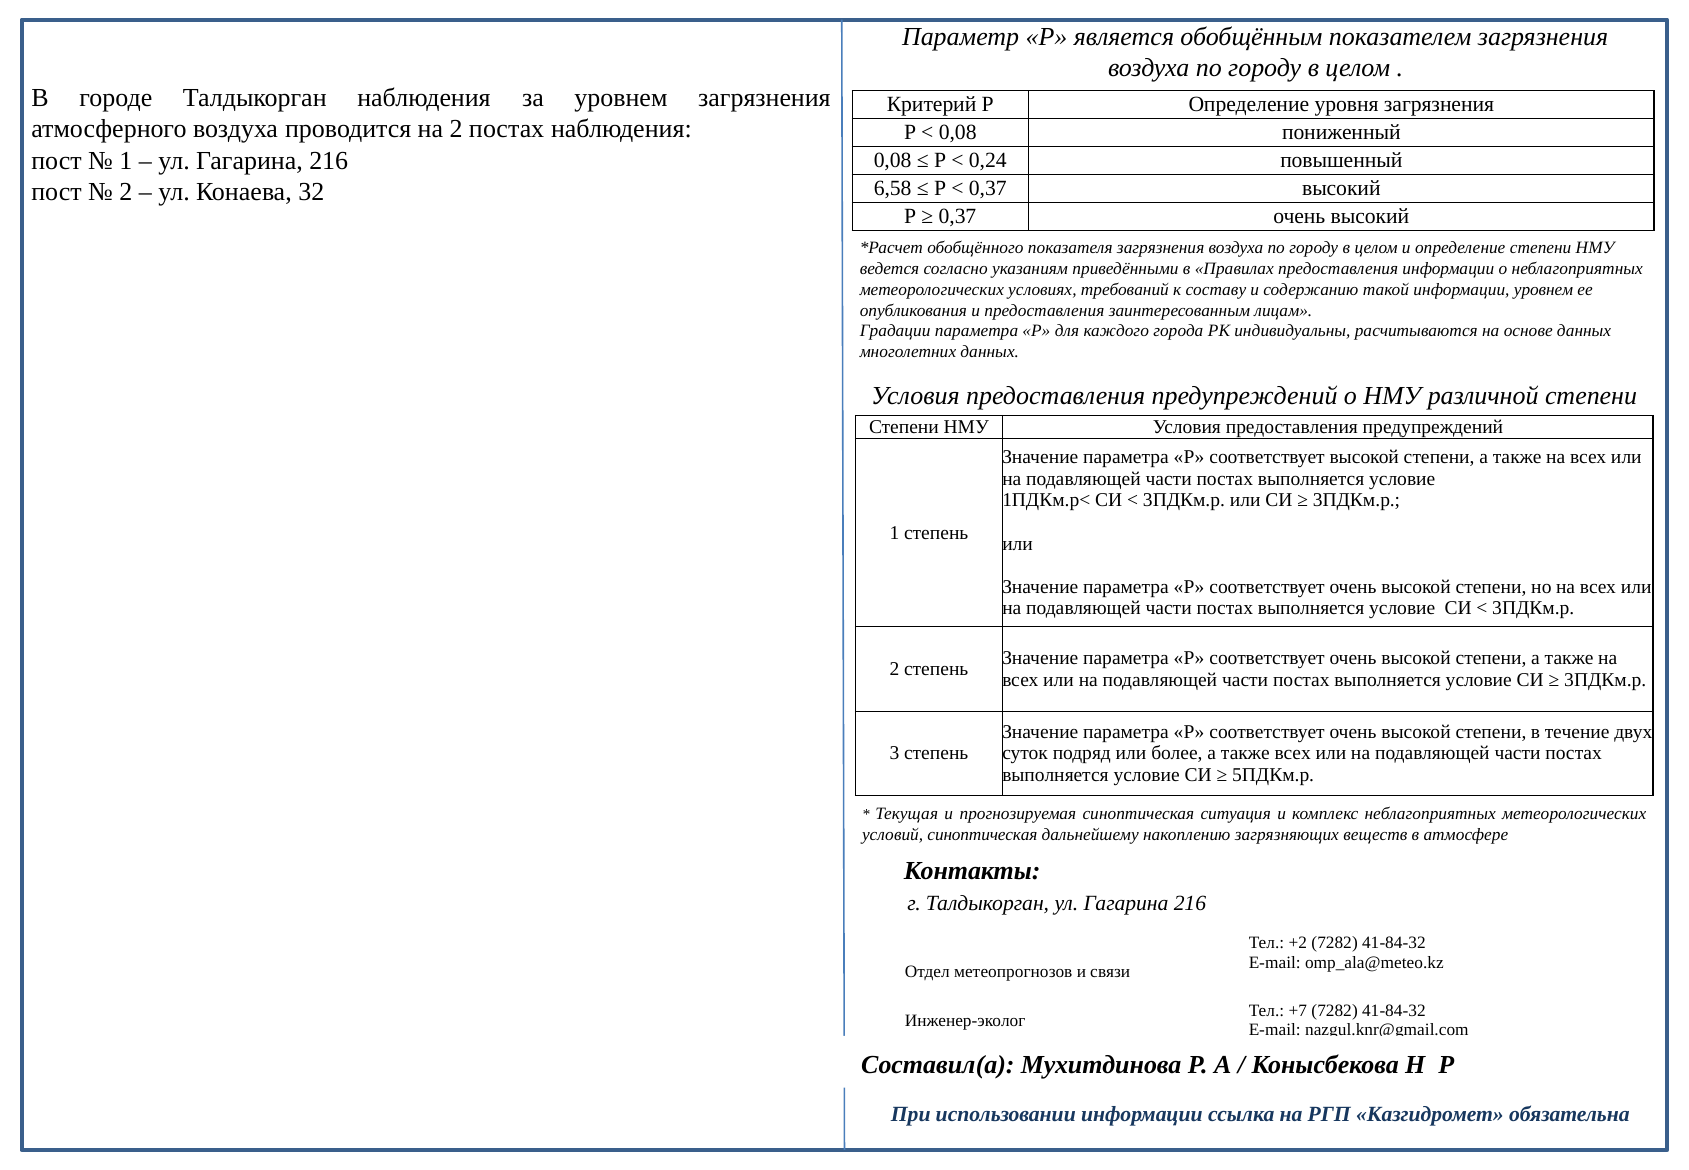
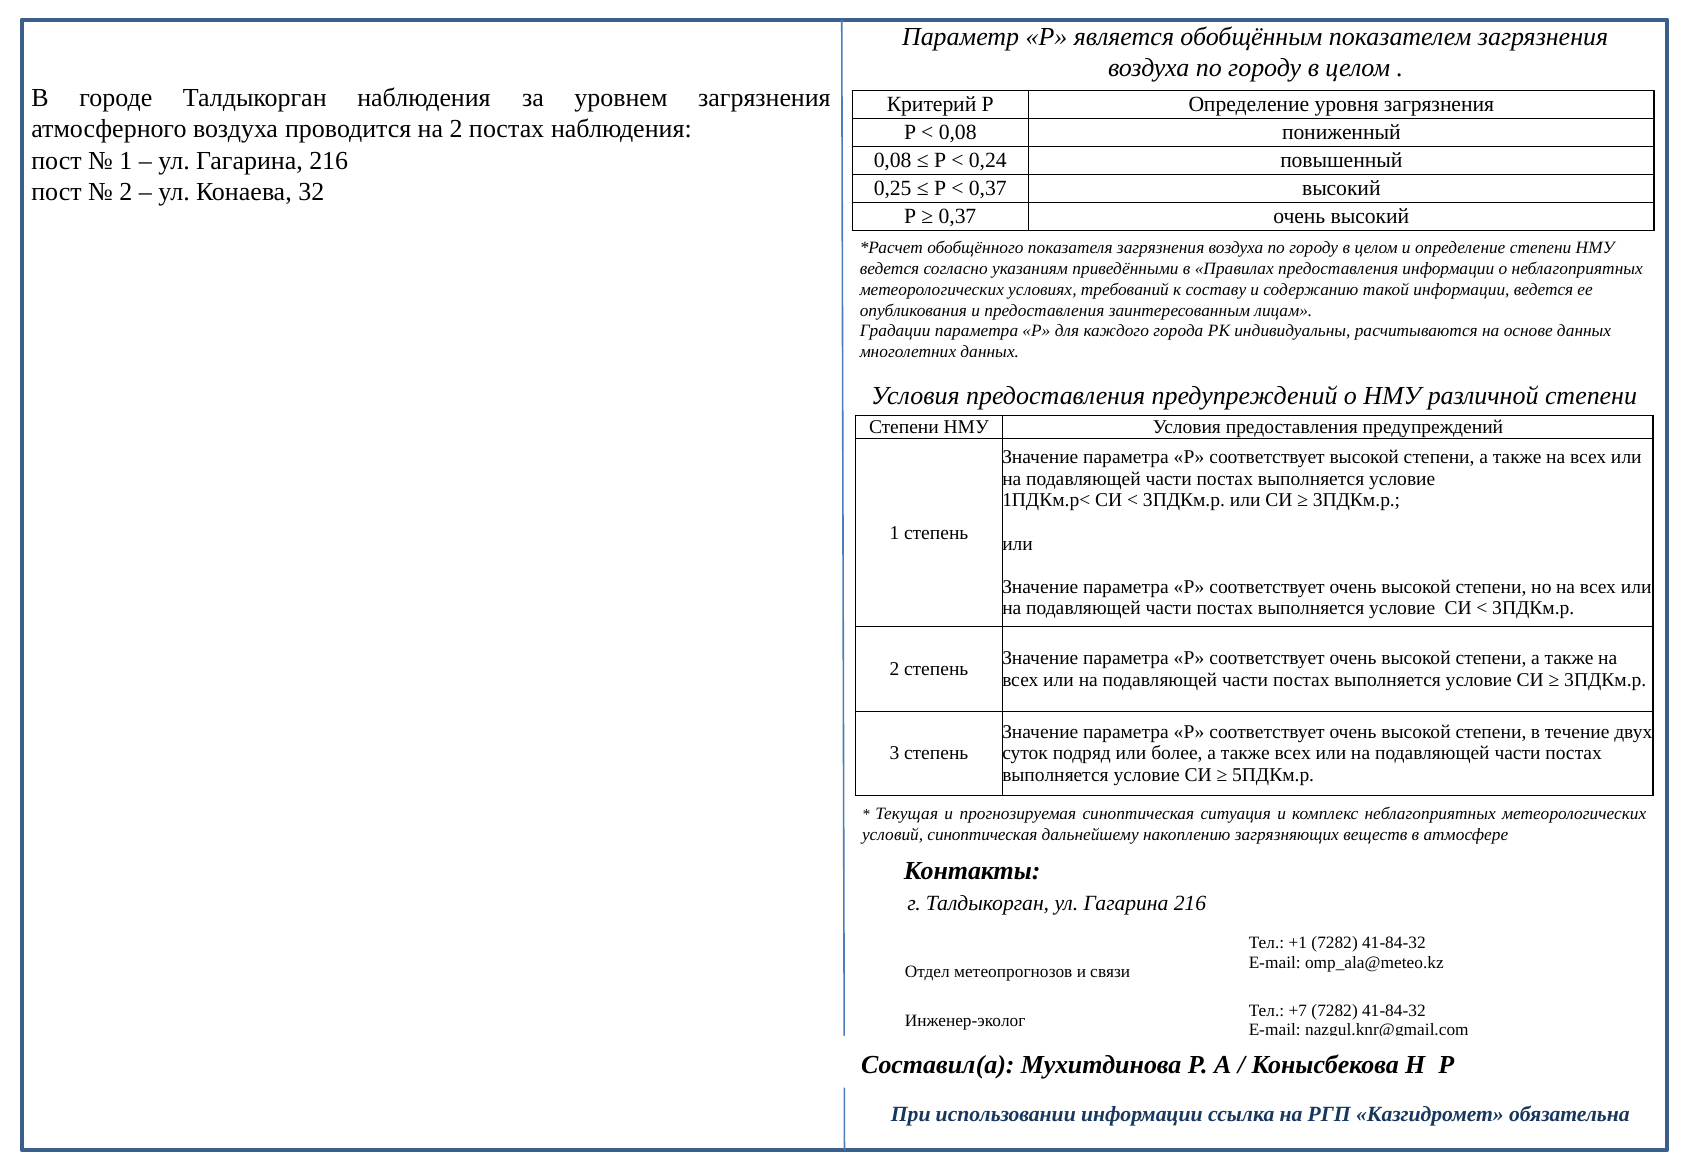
6,58: 6,58 -> 0,25
информации уровнем: уровнем -> ведется
+2: +2 -> +1
